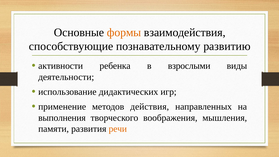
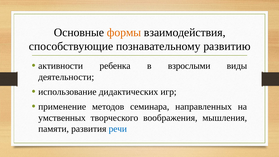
действия: действия -> семинара
выполнения: выполнения -> умственных
речи colour: orange -> blue
